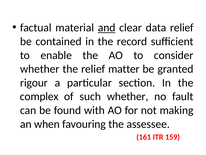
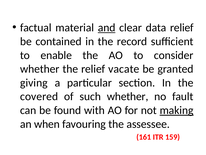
matter: matter -> vacate
rigour: rigour -> giving
complex: complex -> covered
making underline: none -> present
